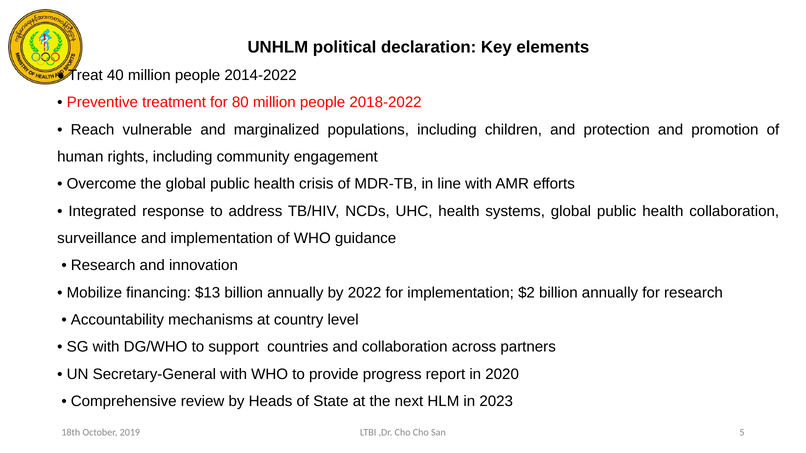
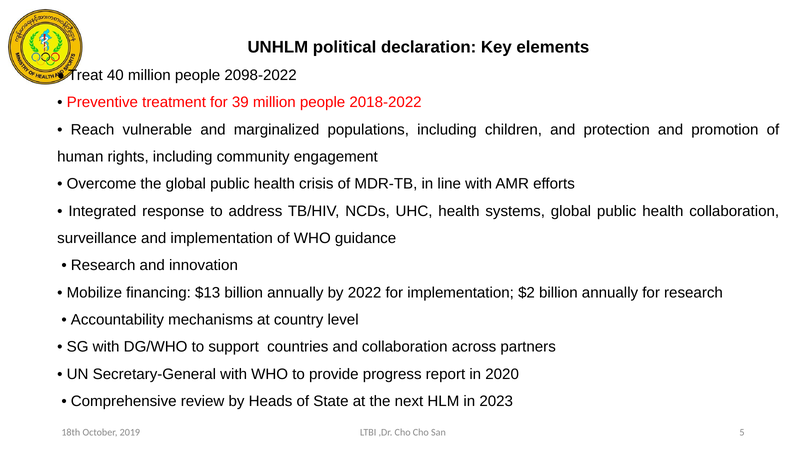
2014-2022: 2014-2022 -> 2098-2022
80: 80 -> 39
